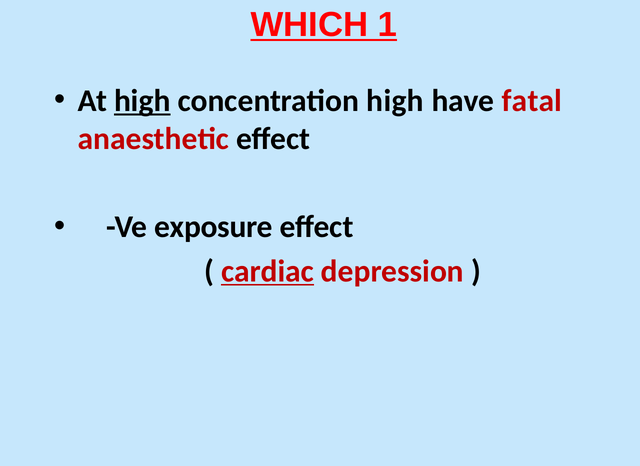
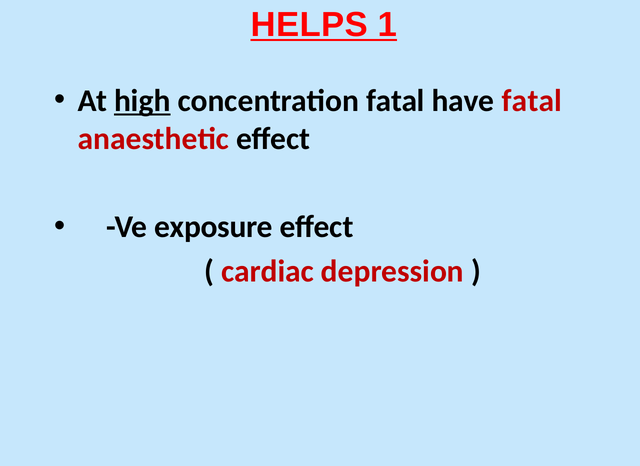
WHICH: WHICH -> HELPS
concentration high: high -> fatal
cardiac underline: present -> none
